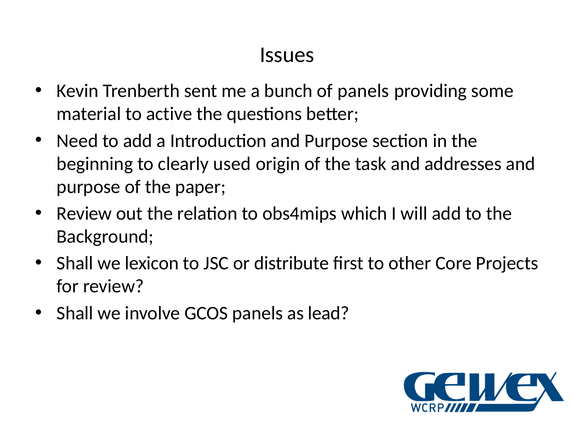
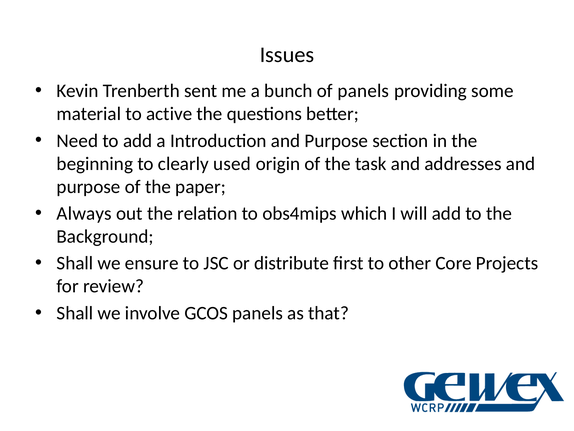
Review at (84, 213): Review -> Always
lexicon: lexicon -> ensure
lead: lead -> that
